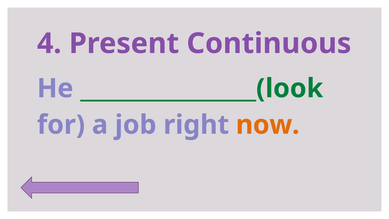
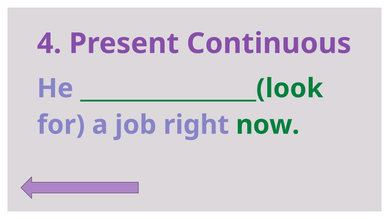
now colour: orange -> green
